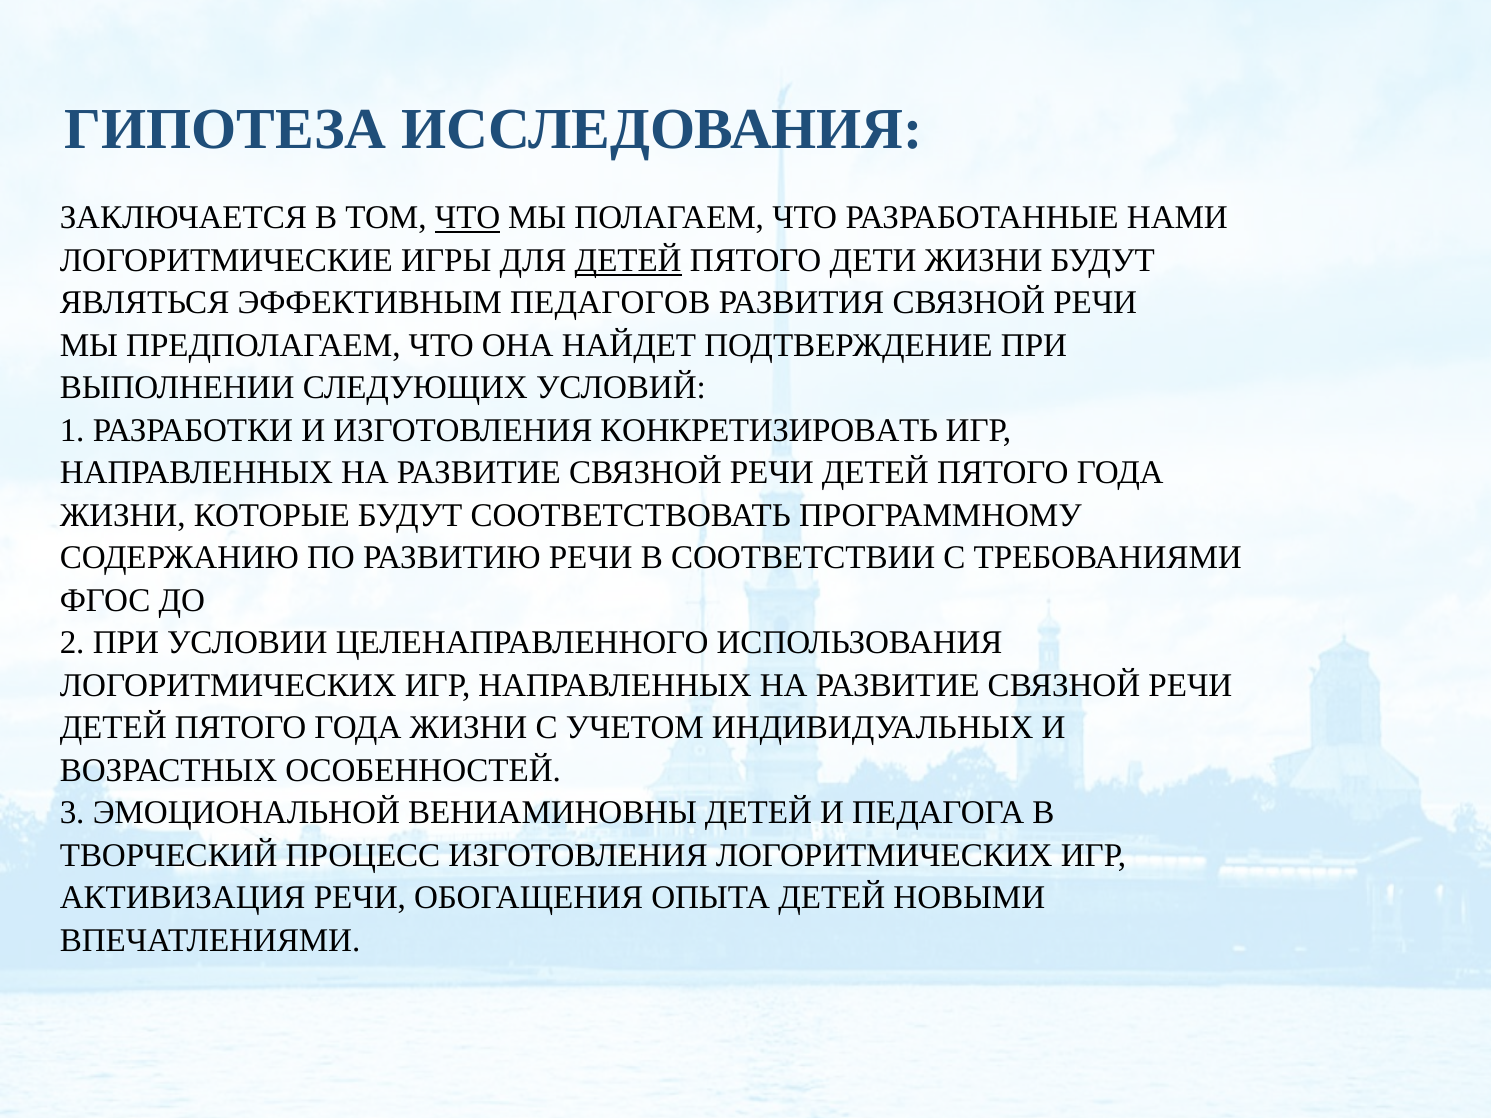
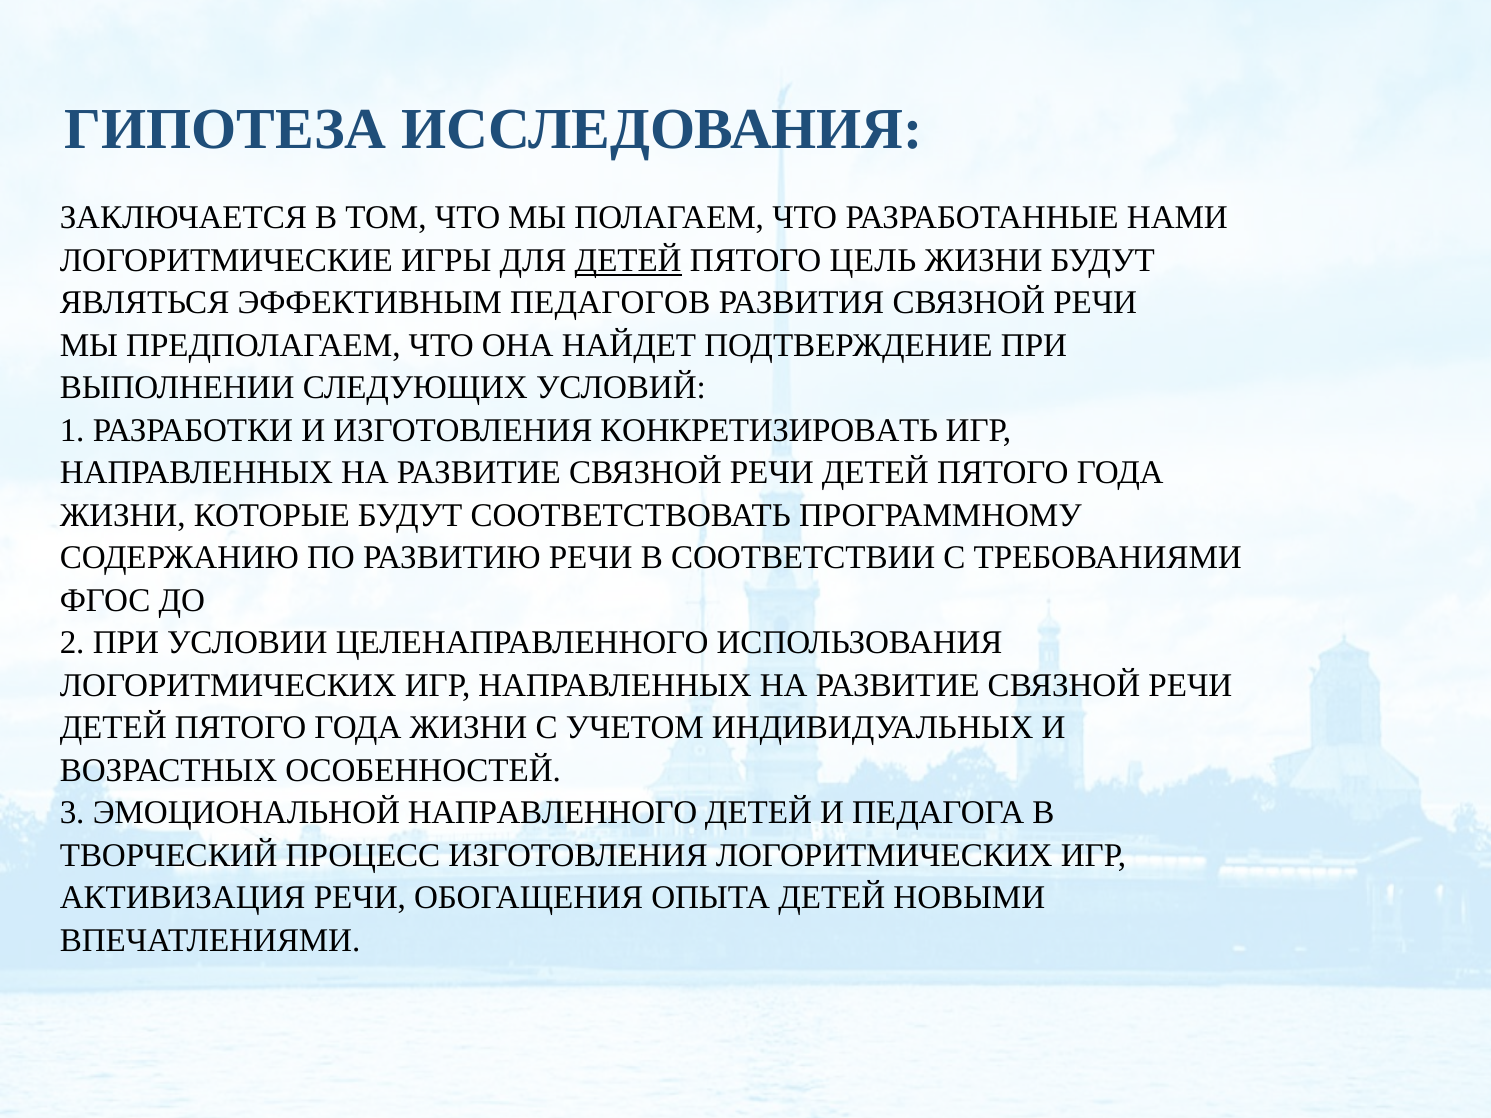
ЧТО at (468, 218) underline: present -> none
ДЕТИ: ДЕТИ -> ЦЕЛЬ
ВЕНИАМИНОВНЫ: ВЕНИАМИНОВНЫ -> НАПРАВЛЕННОГО
